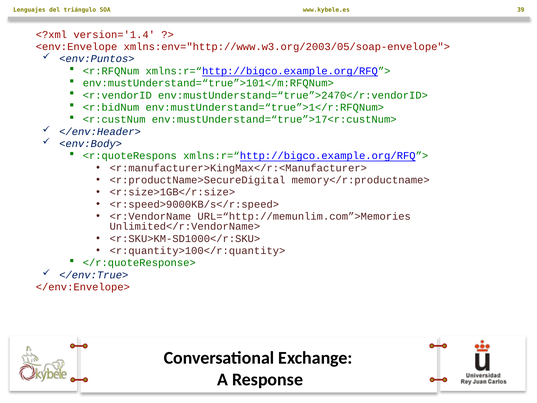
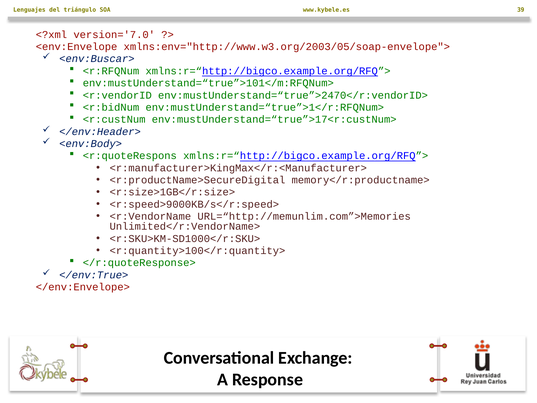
version='1.4: version='1.4 -> version='7.0
<env:Puntos>: <env:Puntos> -> <env:Buscar>
